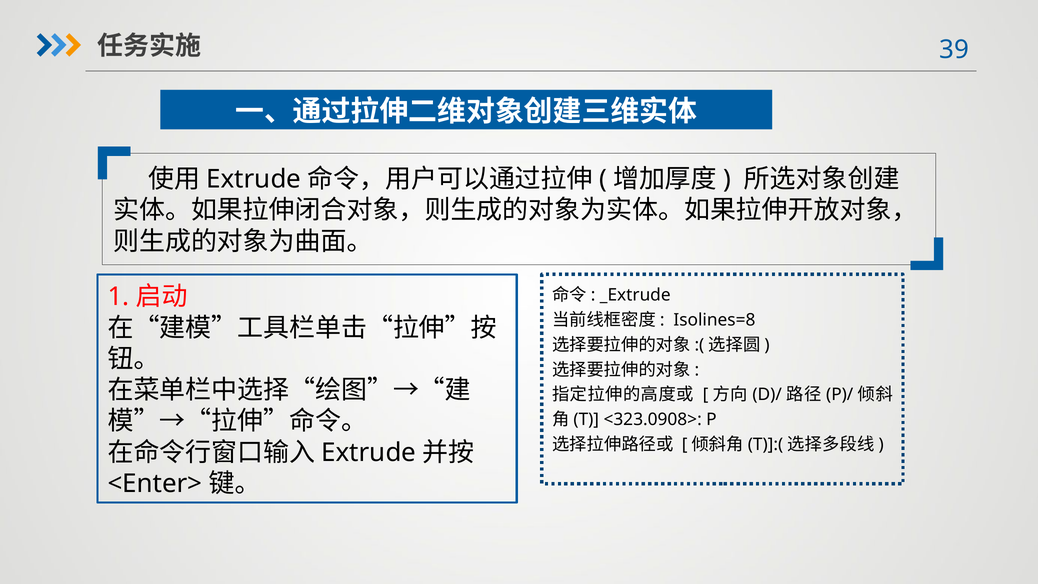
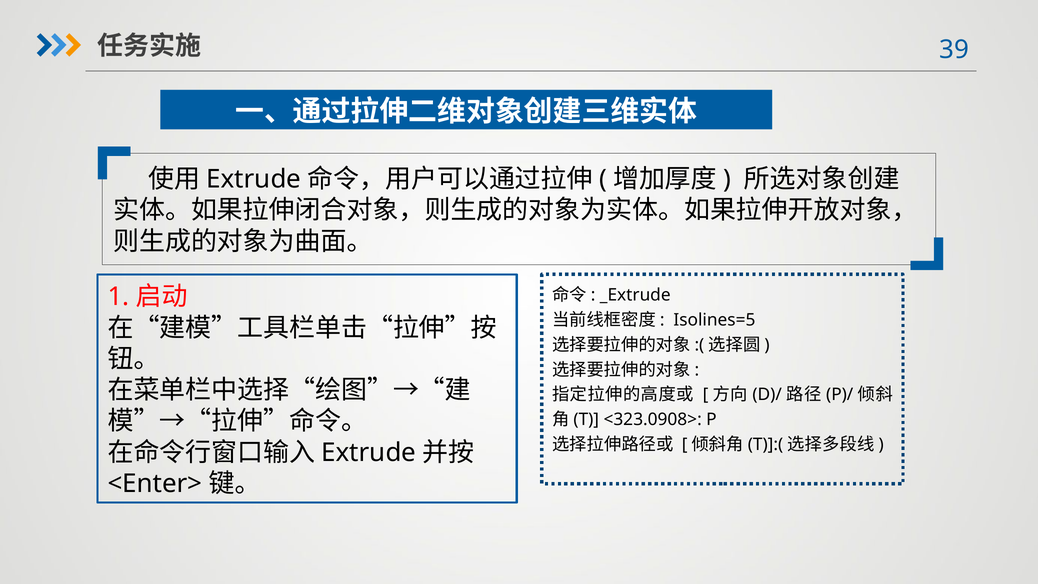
Isolines=8: Isolines=8 -> Isolines=5
